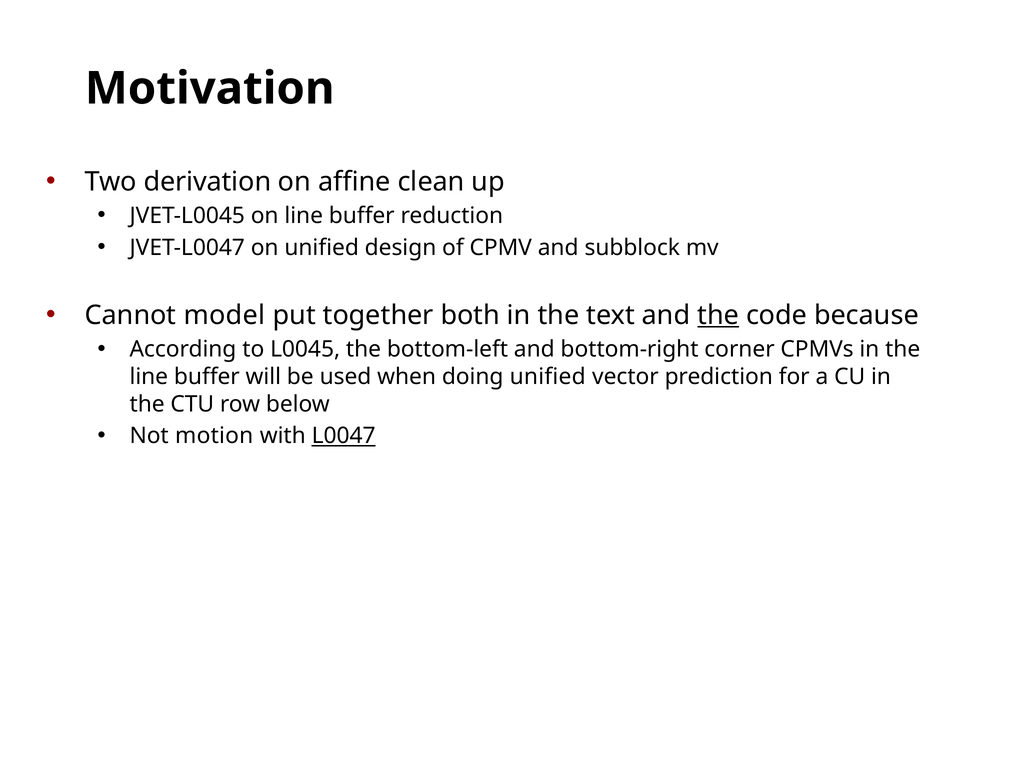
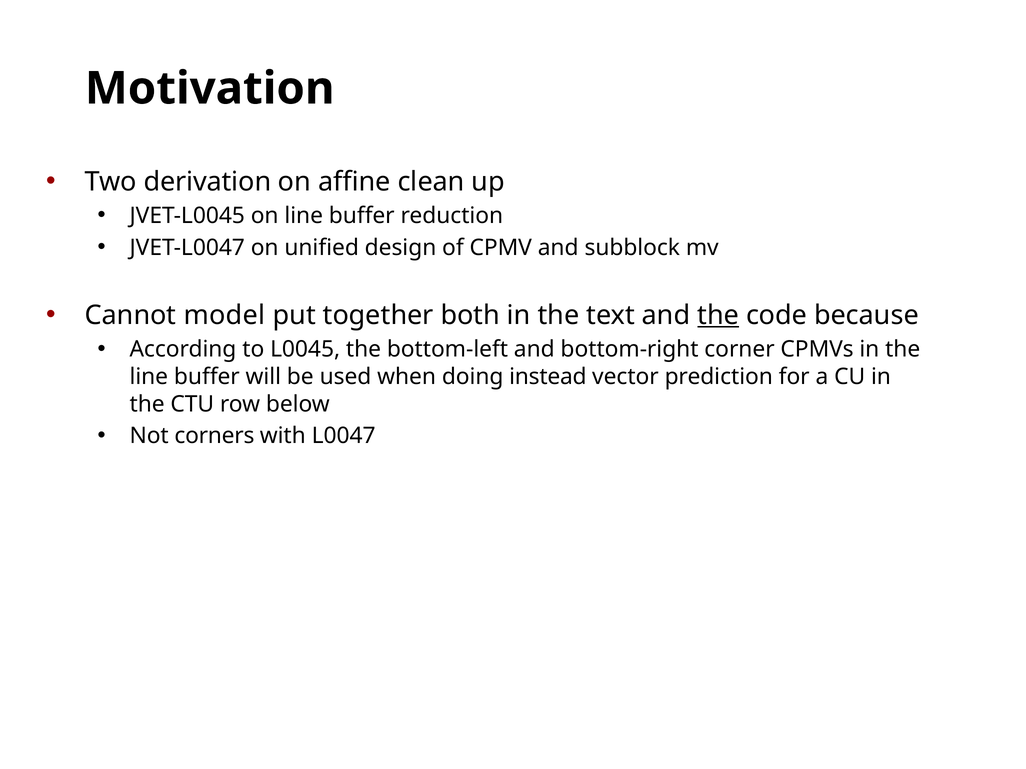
doing unified: unified -> instead
motion: motion -> corners
L0047 underline: present -> none
